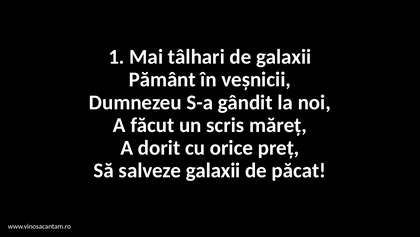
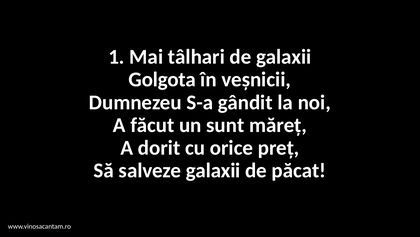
Pământ: Pământ -> Golgota
scris: scris -> sunt
